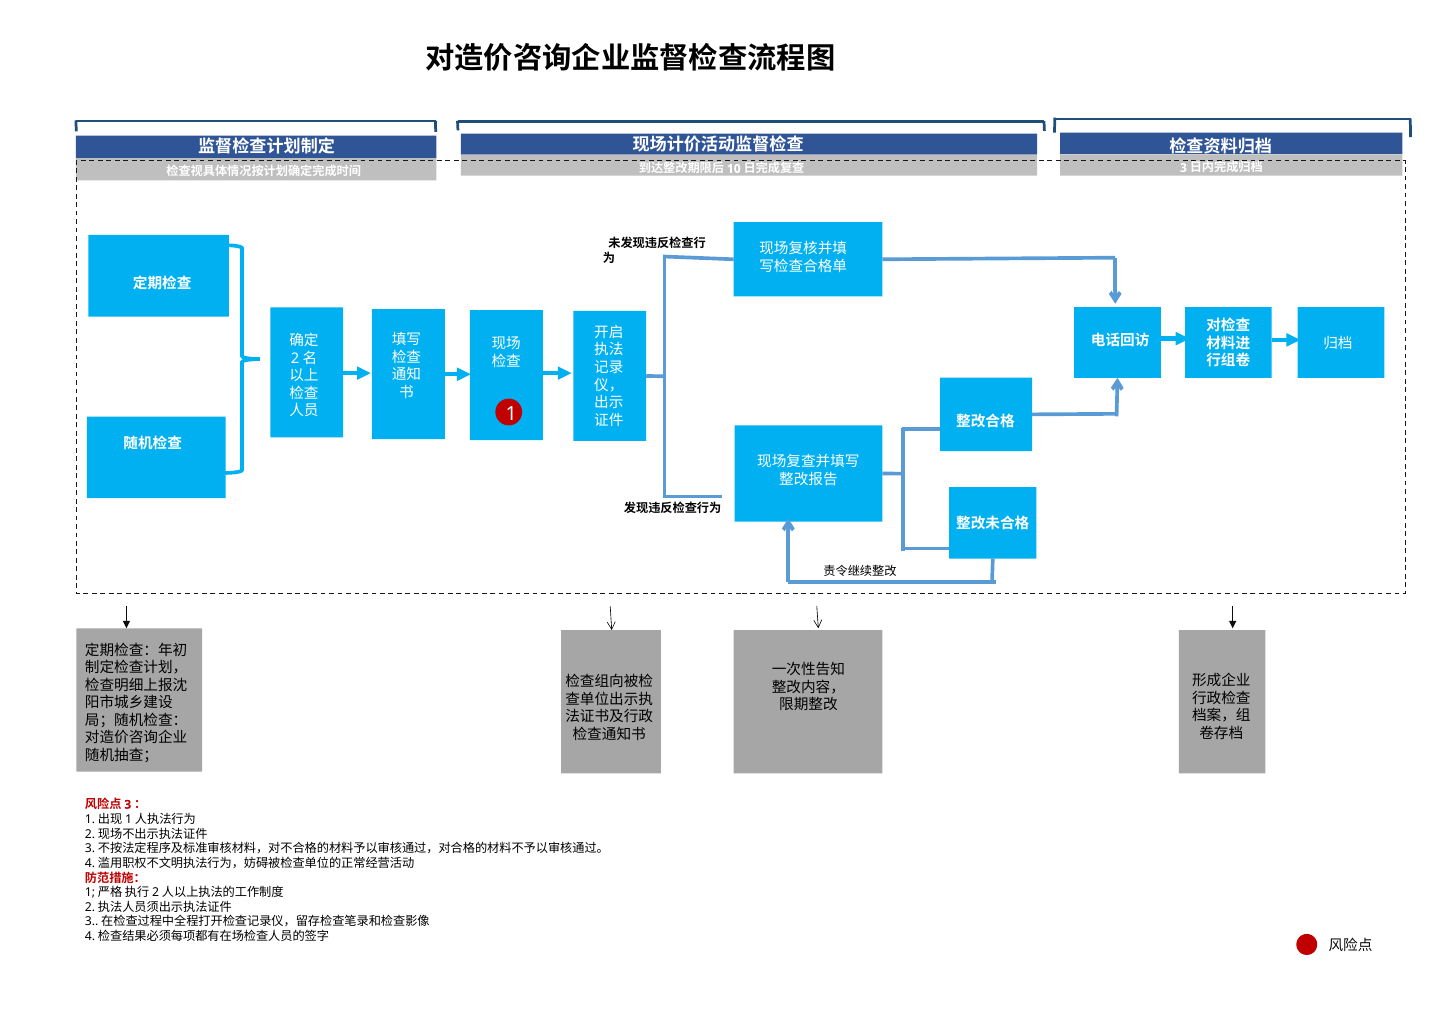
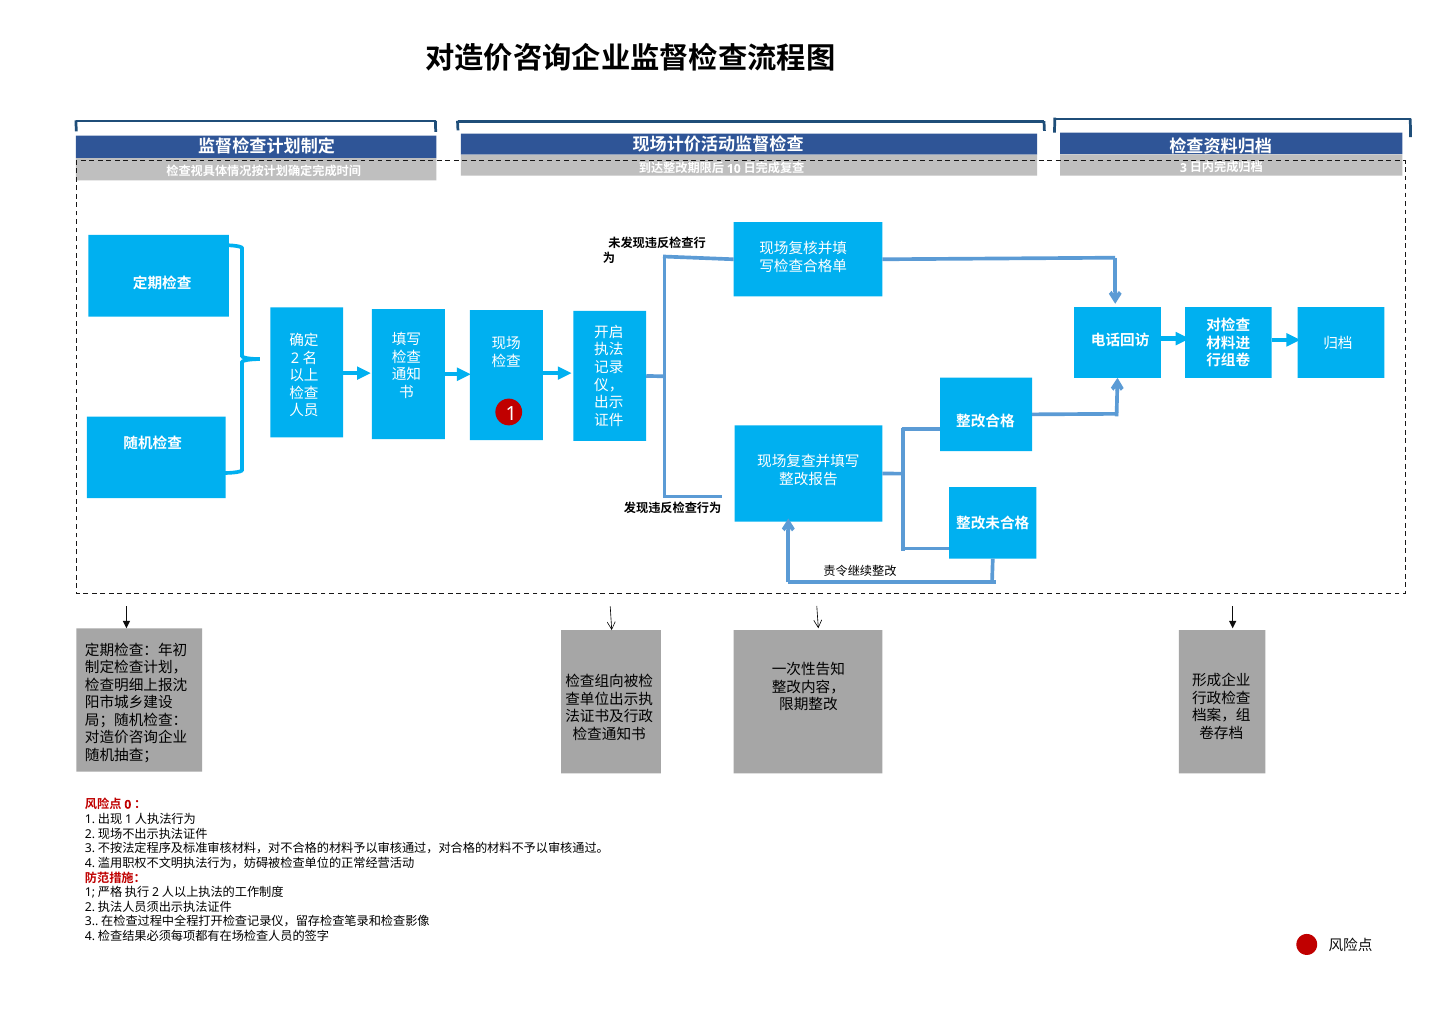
3 at (128, 805): 3 -> 0
